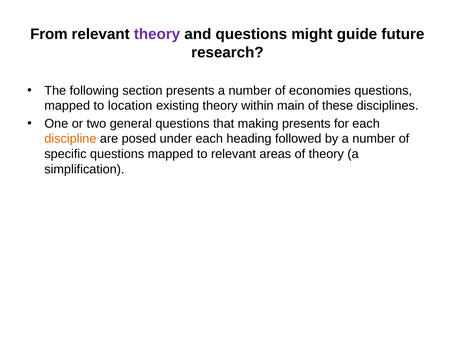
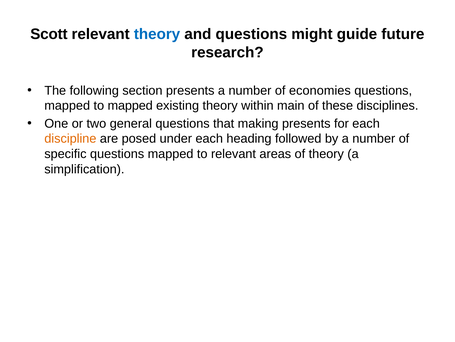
From: From -> Scott
theory at (157, 34) colour: purple -> blue
to location: location -> mapped
